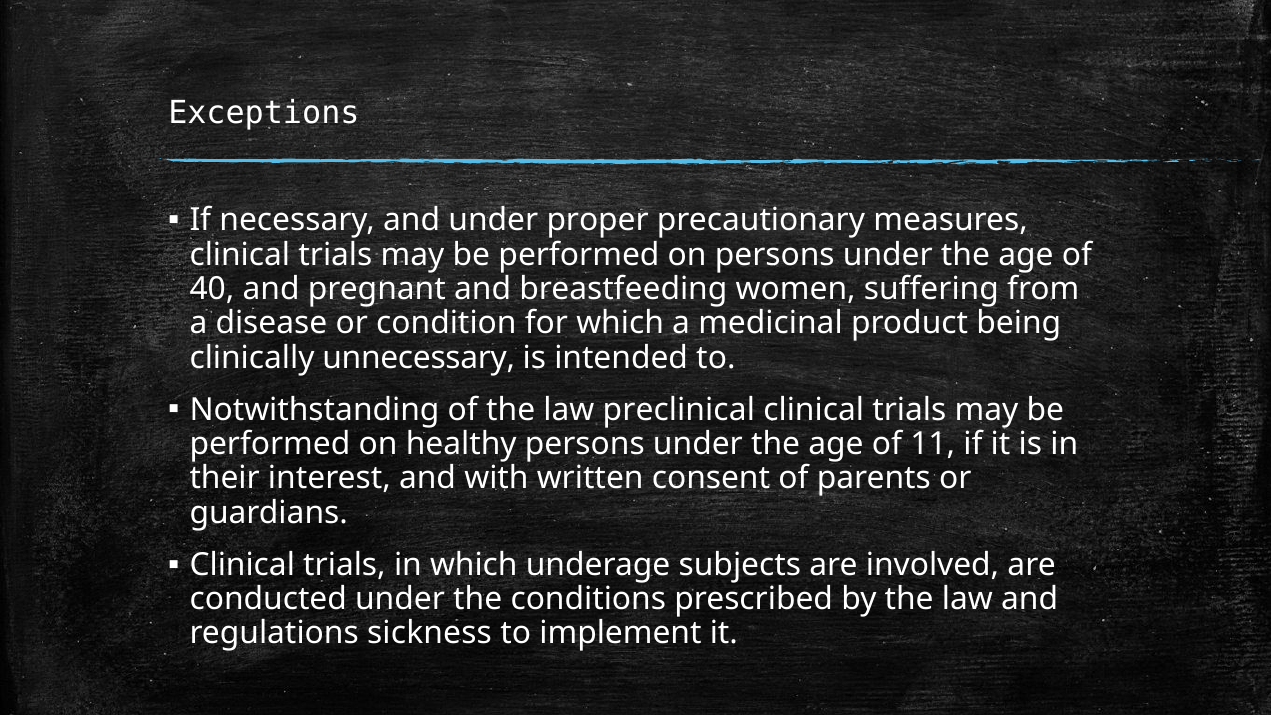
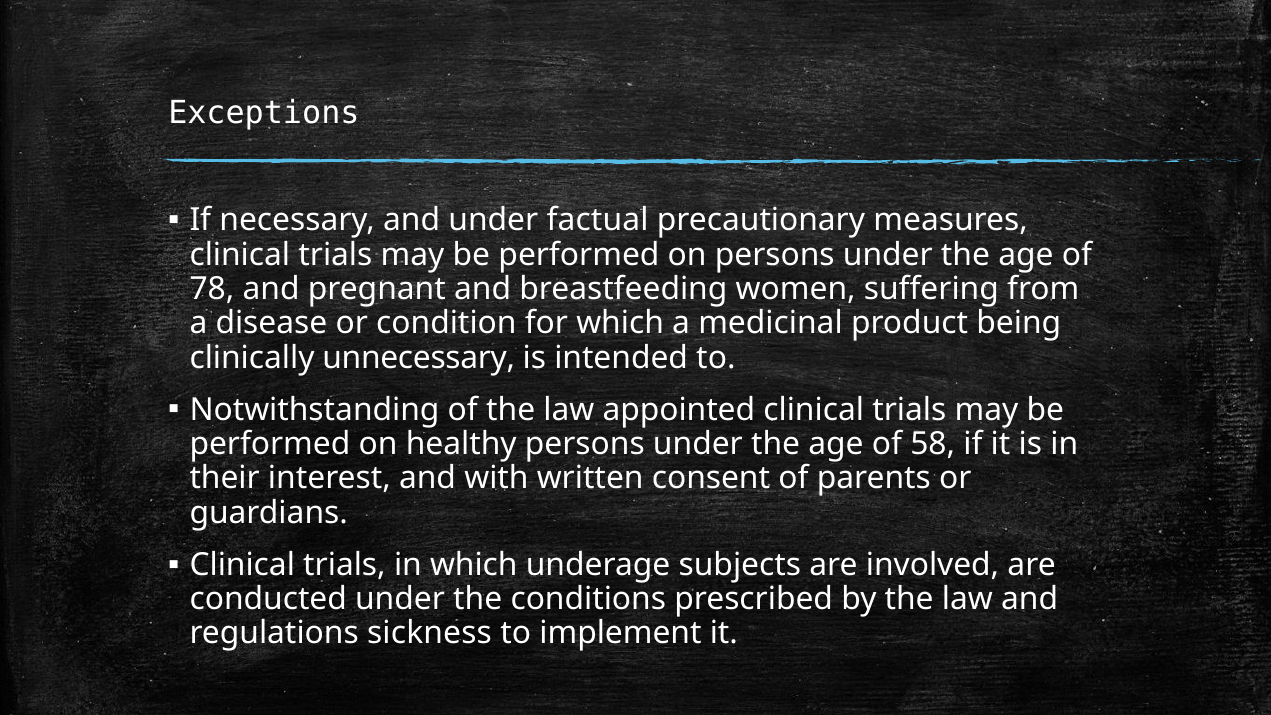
proper: proper -> factual
40: 40 -> 78
preclinical: preclinical -> appointed
11: 11 -> 58
